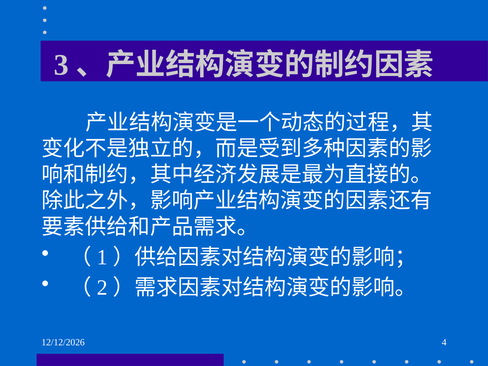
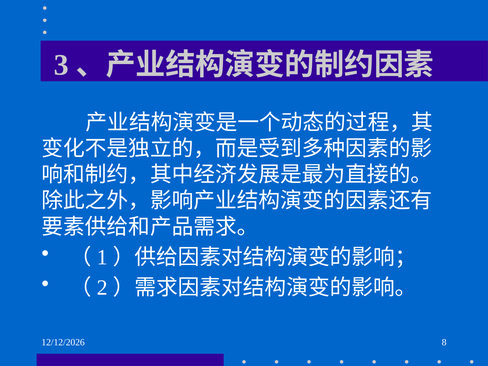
4: 4 -> 8
